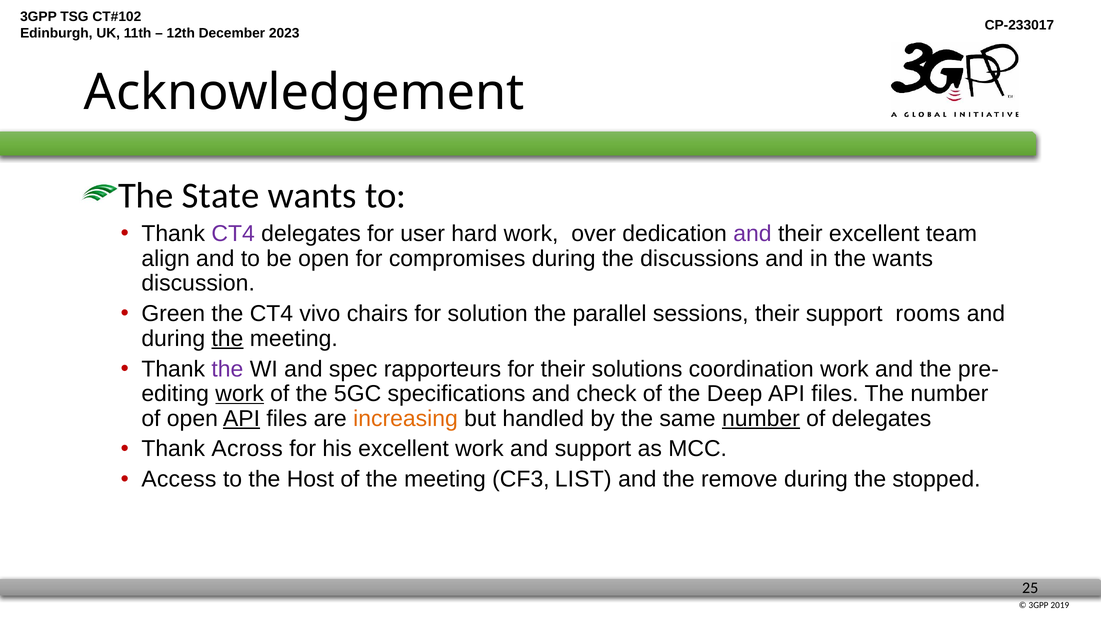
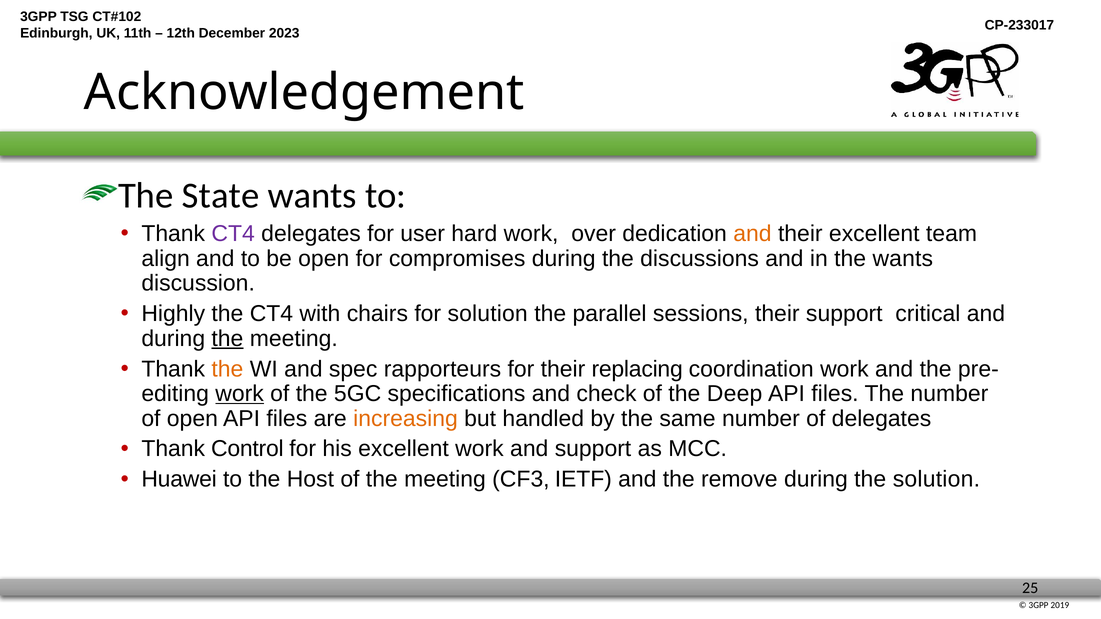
and at (752, 234) colour: purple -> orange
Green: Green -> Highly
vivo: vivo -> with
rooms: rooms -> critical
the at (227, 369) colour: purple -> orange
solutions: solutions -> replacing
API at (242, 419) underline: present -> none
number at (761, 419) underline: present -> none
Across: Across -> Control
Access: Access -> Huawei
LIST: LIST -> IETF
the stopped: stopped -> solution
